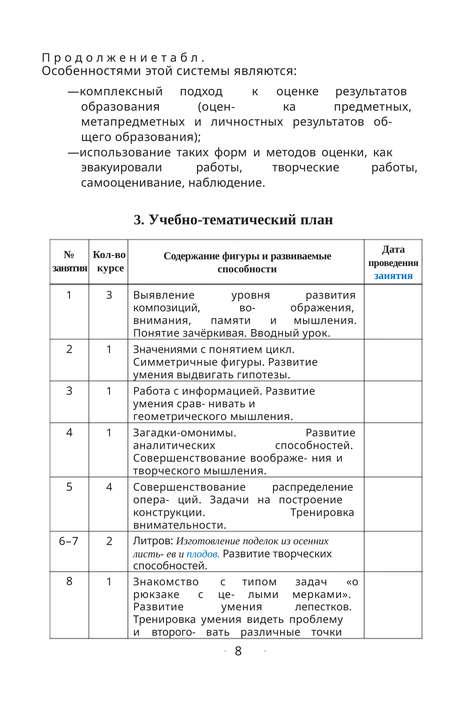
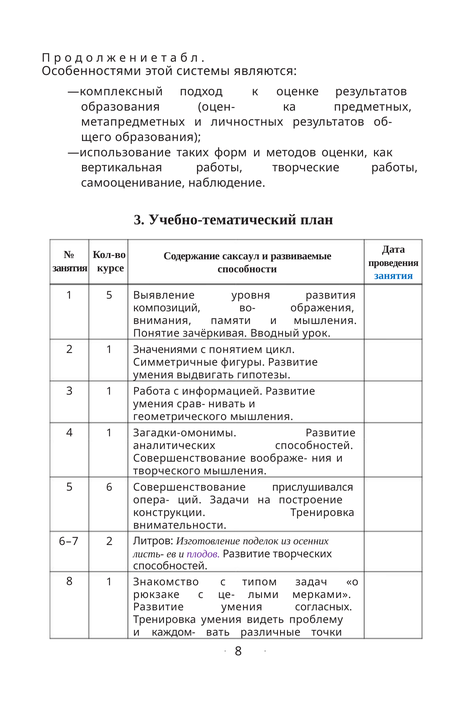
эвакуировали: эвакуировали -> вертикальная
Содержание фигуры: фигуры -> саксаул
1 3: 3 -> 5
5 4: 4 -> 6
распределение: распределение -> прислушивался
плодов colour: blue -> purple
лепестков: лепестков -> согласных
второго-: второго- -> каждом-
